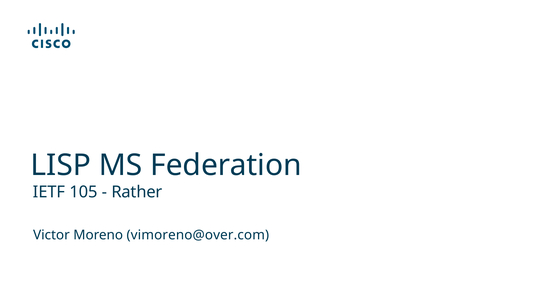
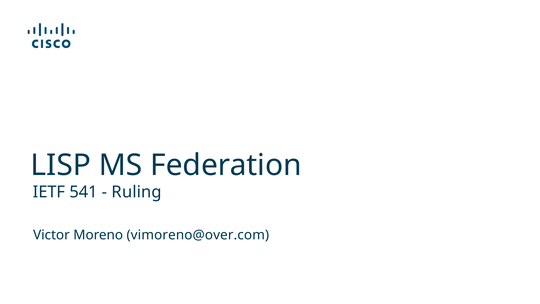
105: 105 -> 541
Rather: Rather -> Ruling
